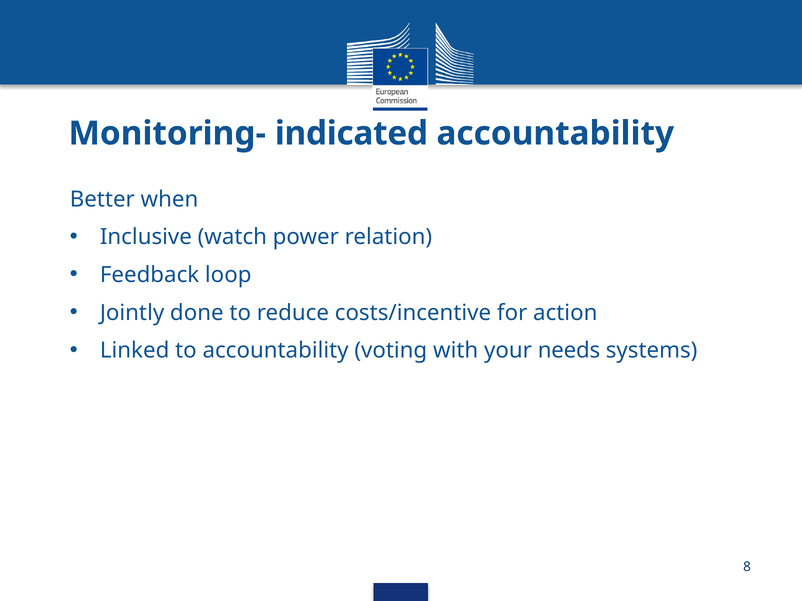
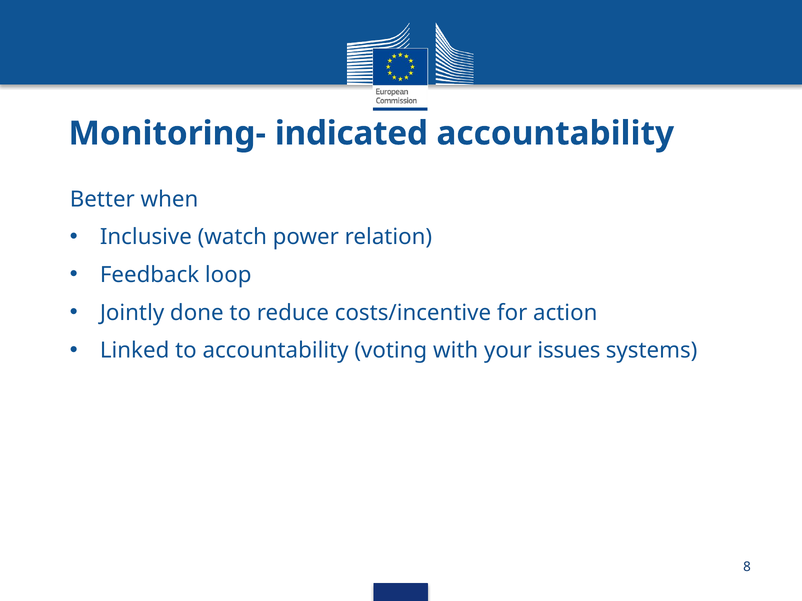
needs: needs -> issues
